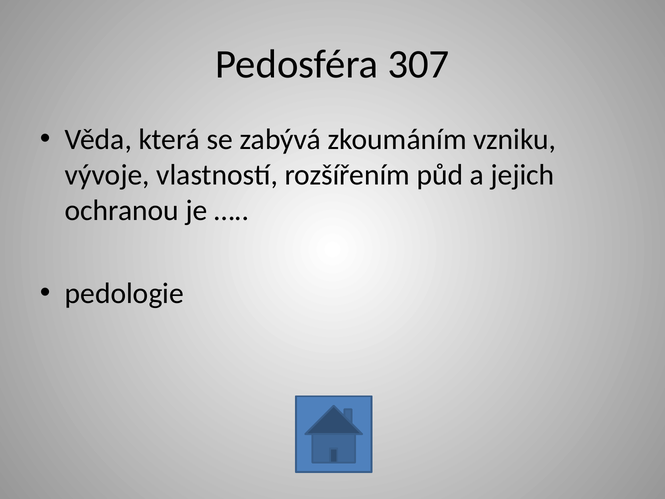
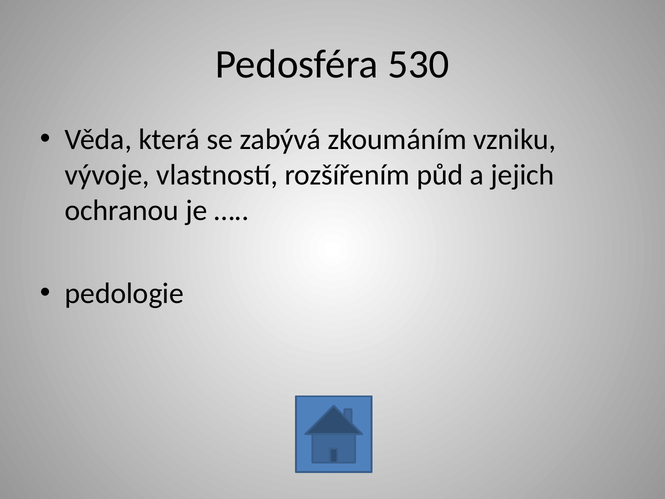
307: 307 -> 530
